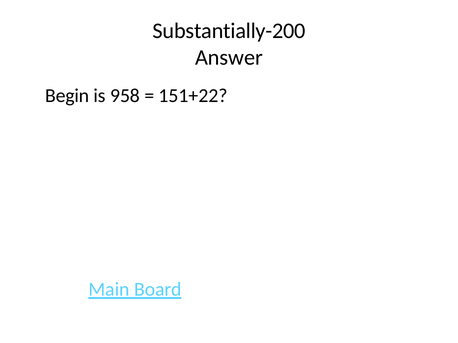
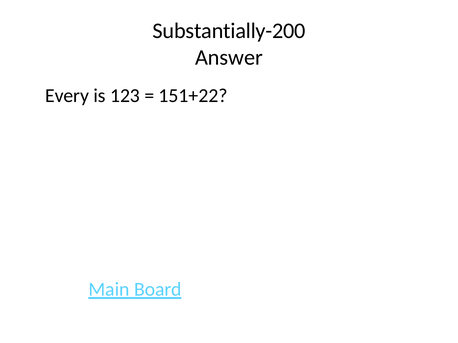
Begin: Begin -> Every
958: 958 -> 123
